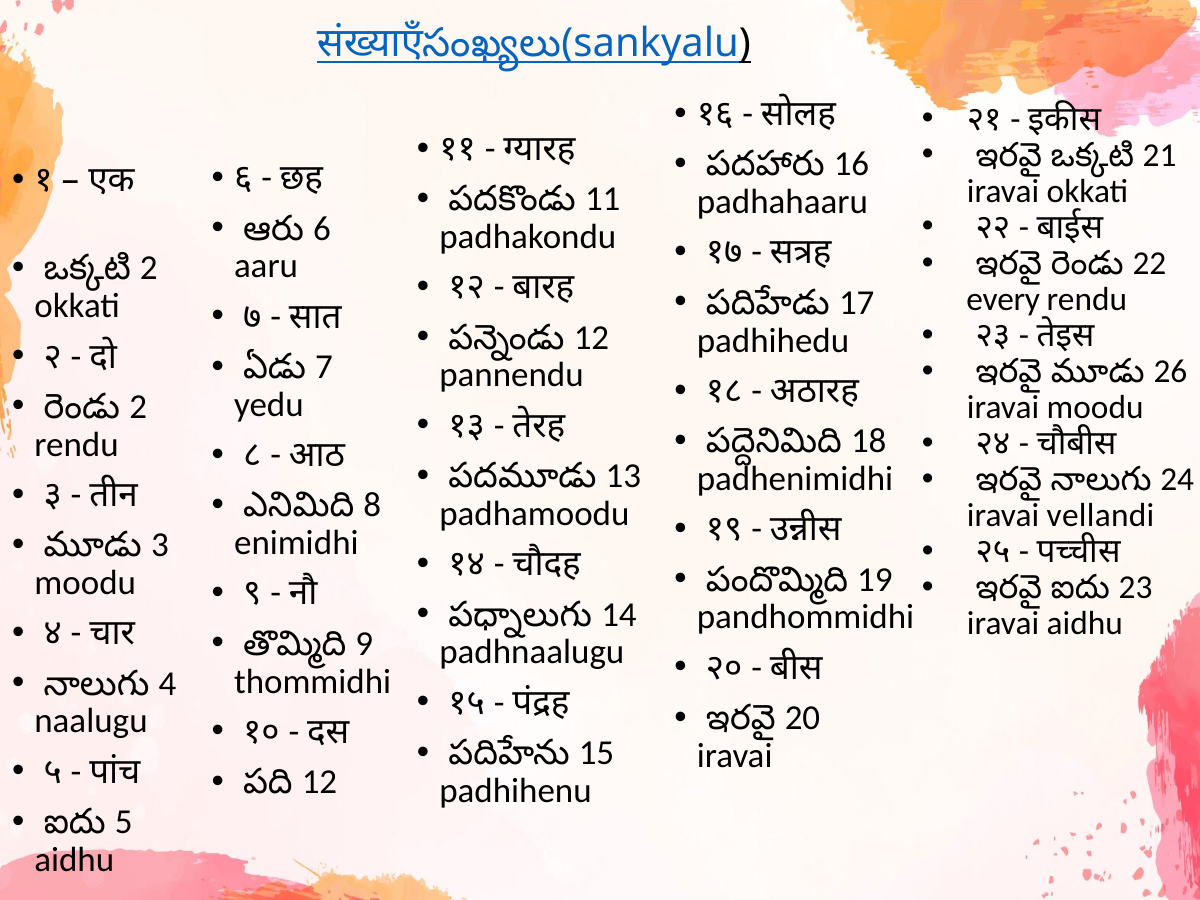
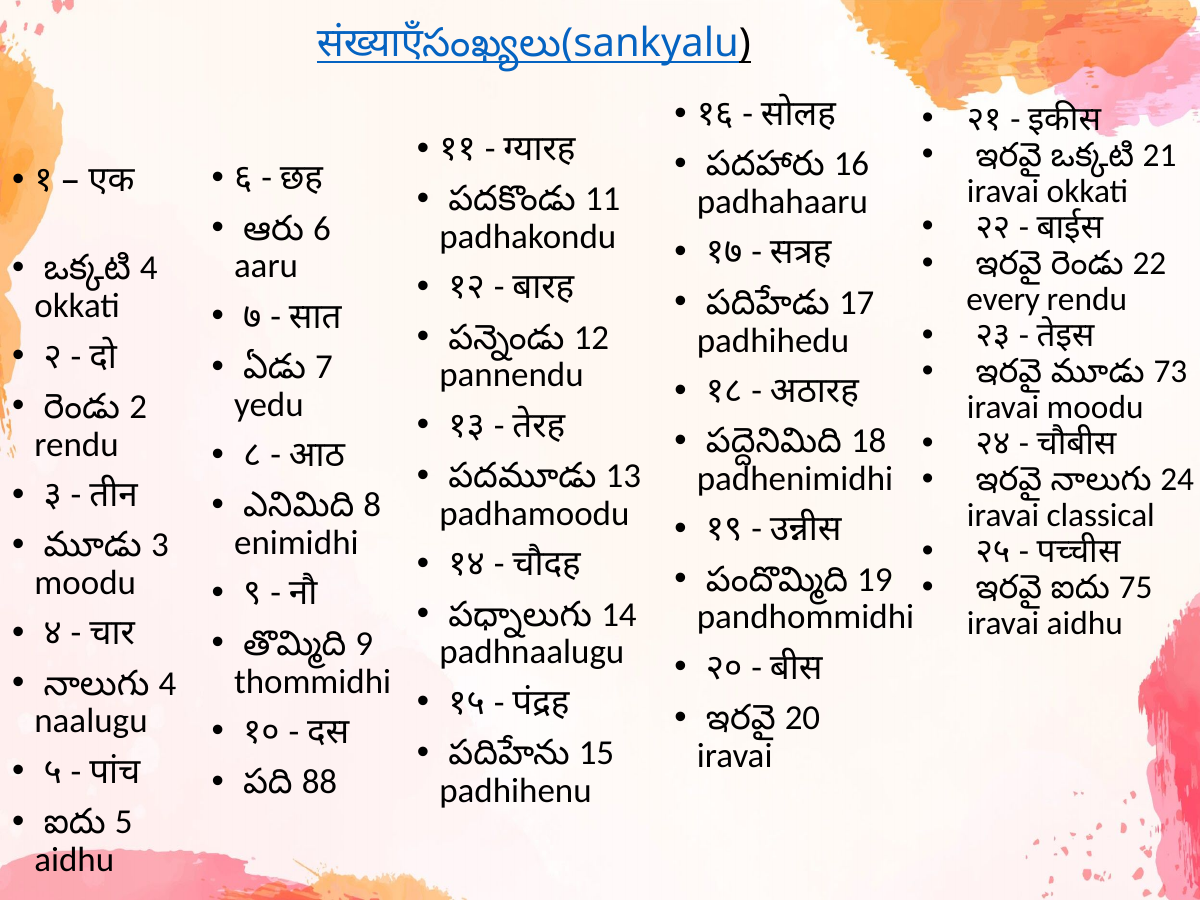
2 at (149, 268): 2 -> 4
26: 26 -> 73
vellandi: vellandi -> classical
23: 23 -> 75
12 at (319, 782): 12 -> 88
